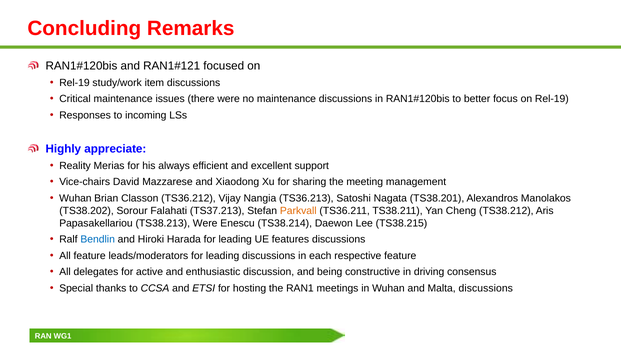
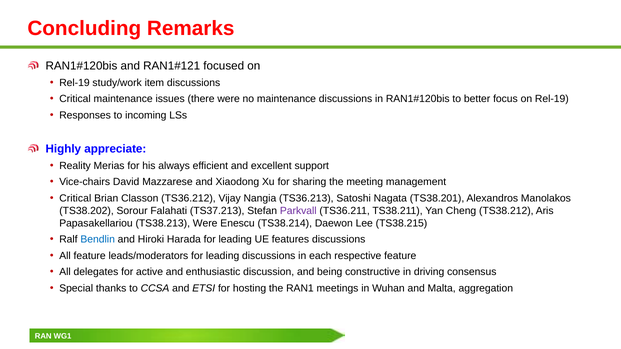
Wuhan at (75, 199): Wuhan -> Critical
Parkvall colour: orange -> purple
Malta discussions: discussions -> aggregation
